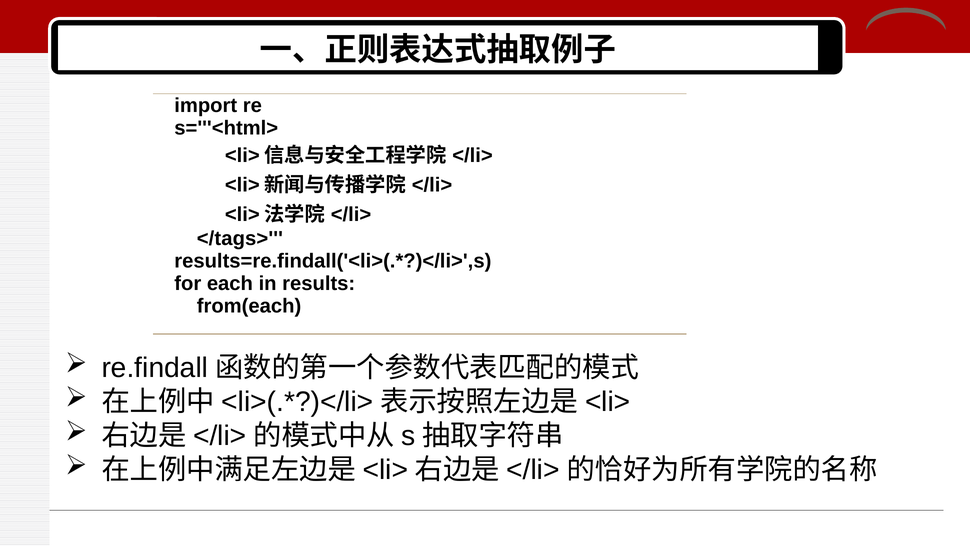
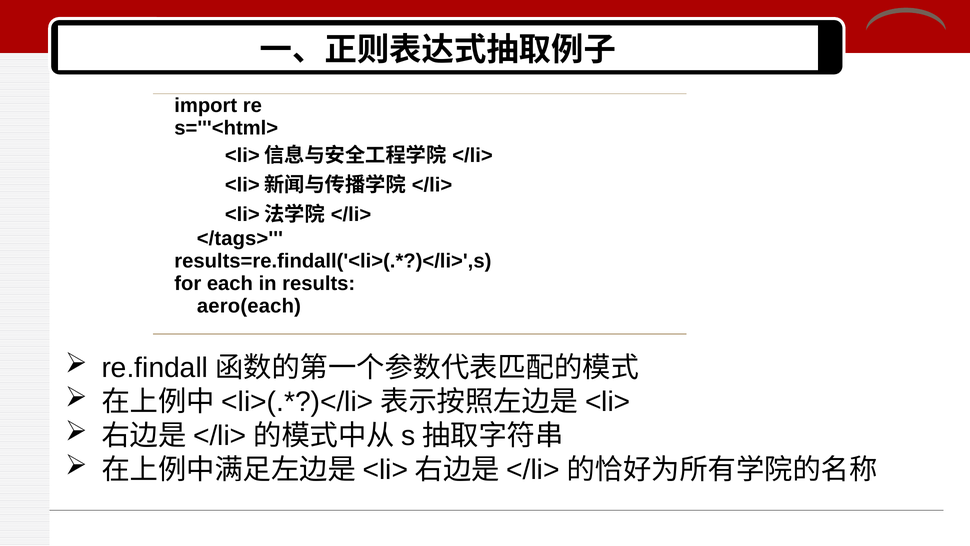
from(each: from(each -> aero(each
